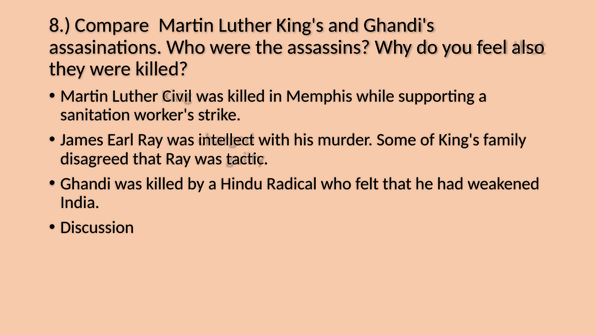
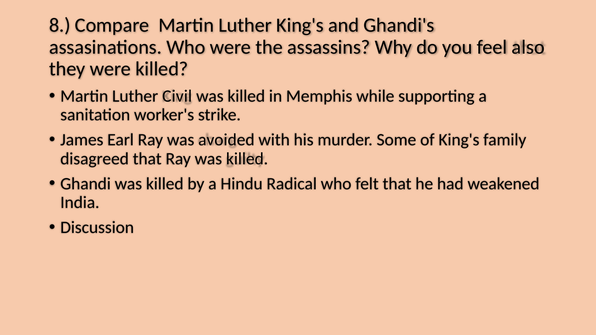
intellect: intellect -> avoided
Ray was tactic: tactic -> killed
